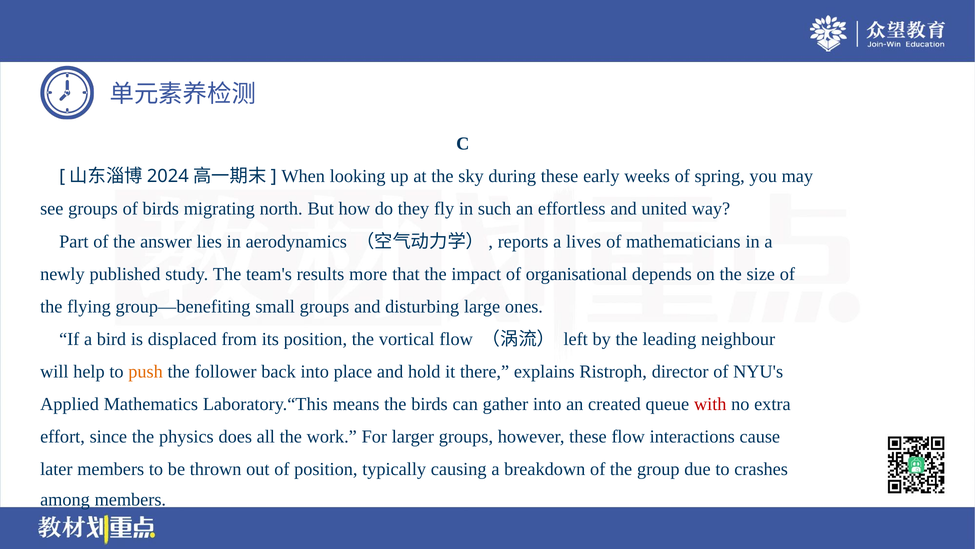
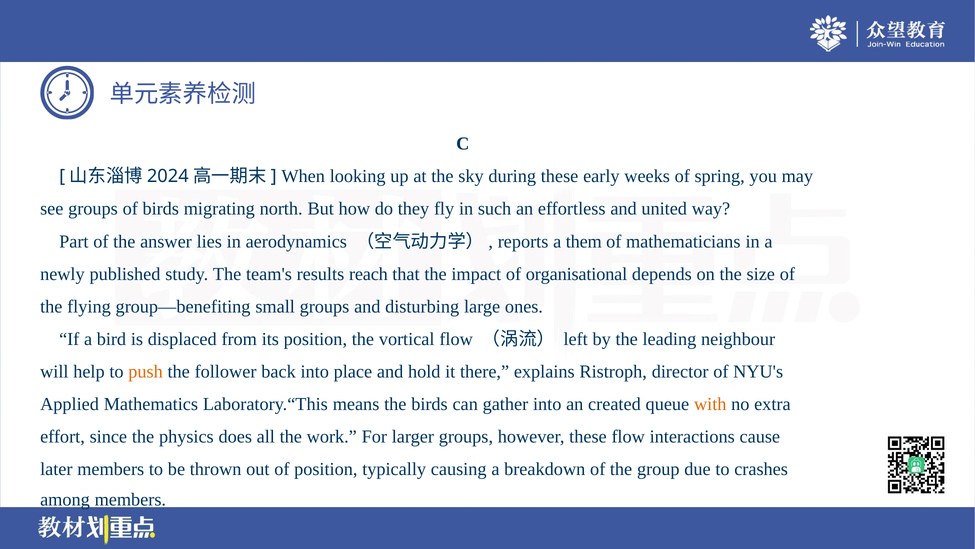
lives: lives -> them
more: more -> reach
with colour: red -> orange
